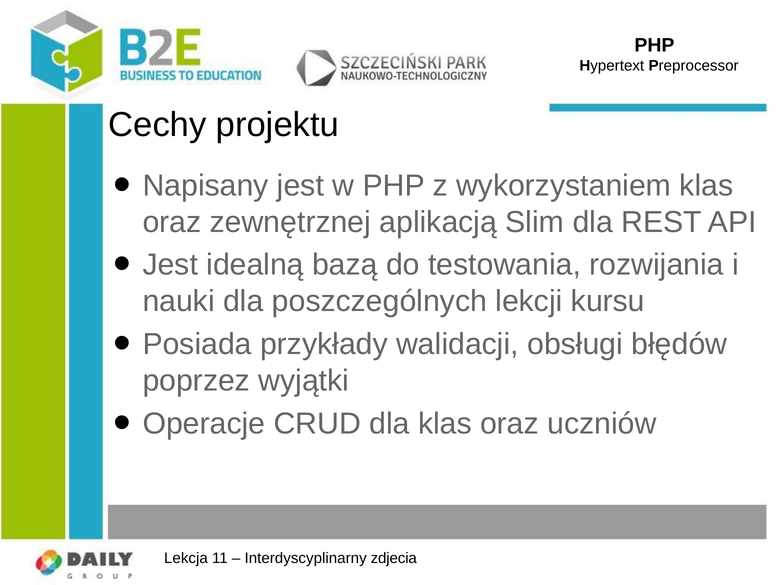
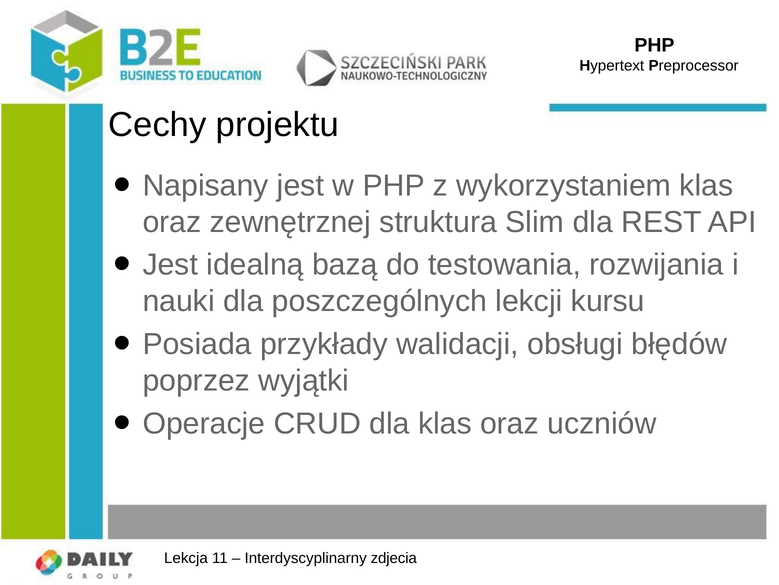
aplikacją: aplikacją -> struktura
